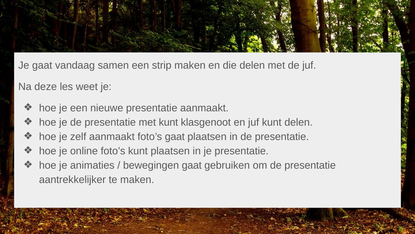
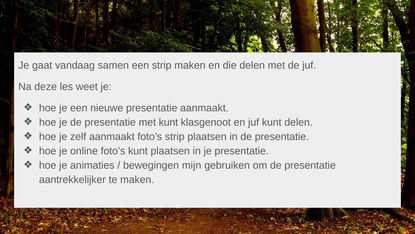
foto’s gaat: gaat -> strip
bewegingen gaat: gaat -> mijn
